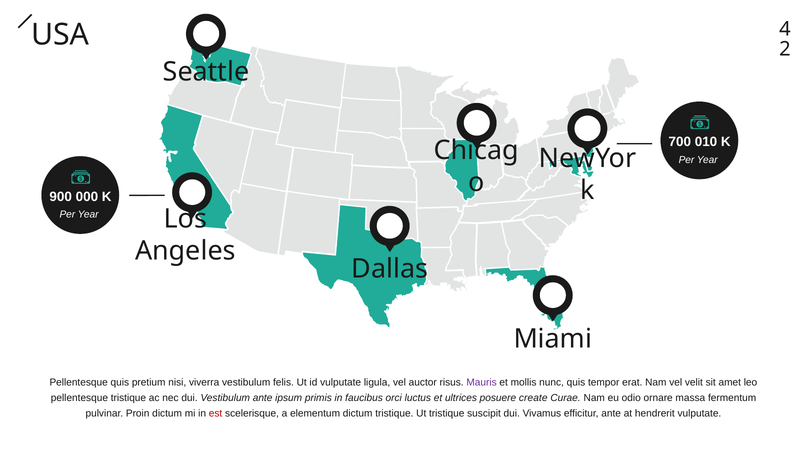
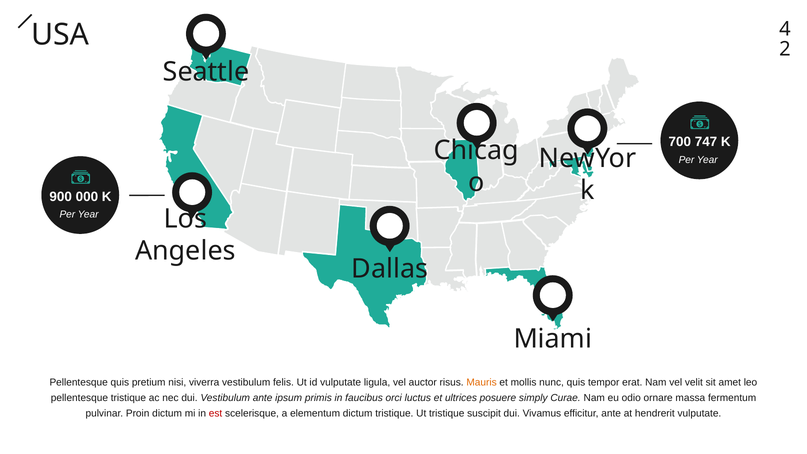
010: 010 -> 747
Mauris colour: purple -> orange
create: create -> simply
